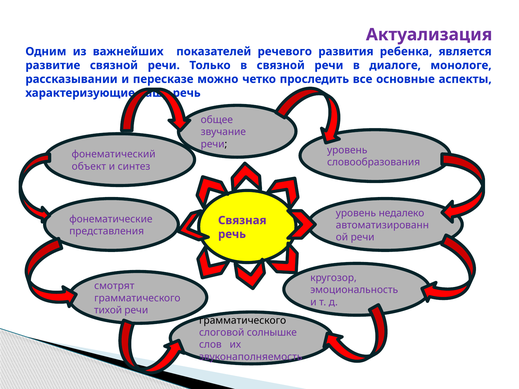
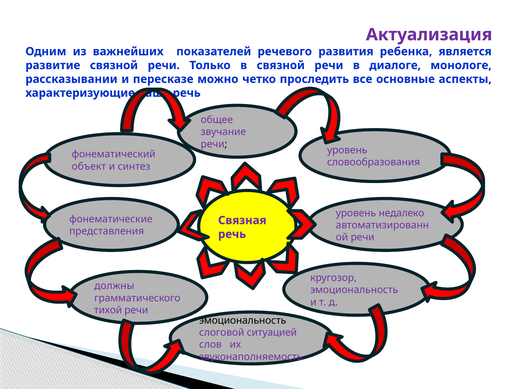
смотрят: смотрят -> должны
грамматического at (243, 321): грамматического -> эмоциональность
солнышке: солнышке -> ситуацией
